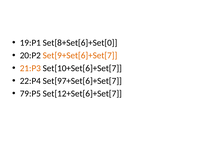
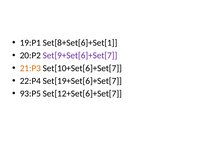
Set[8+Set[6]+Set[0: Set[8+Set[6]+Set[0 -> Set[8+Set[6]+Set[1
Set[9+Set[6]+Set[7 colour: orange -> purple
Set[97+Set[6]+Set[7: Set[97+Set[6]+Set[7 -> Set[19+Set[6]+Set[7
79:P5: 79:P5 -> 93:P5
